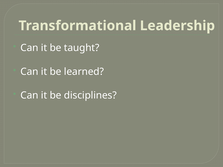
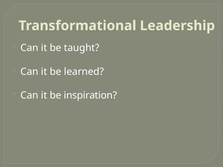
disciplines: disciplines -> inspiration
